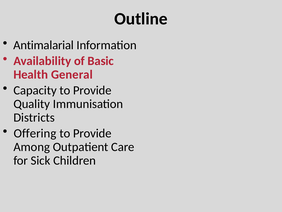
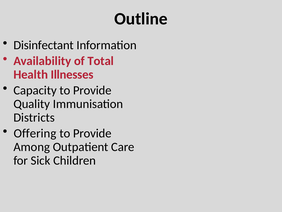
Antimalarial: Antimalarial -> Disinfectant
Basic: Basic -> Total
General: General -> Illnesses
